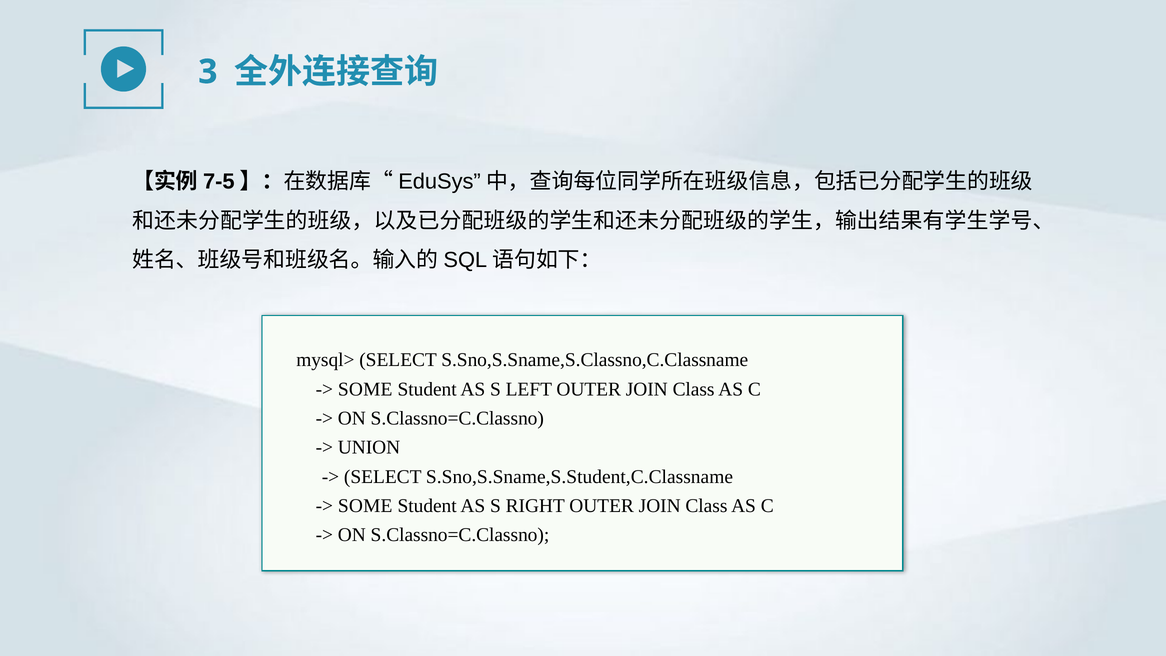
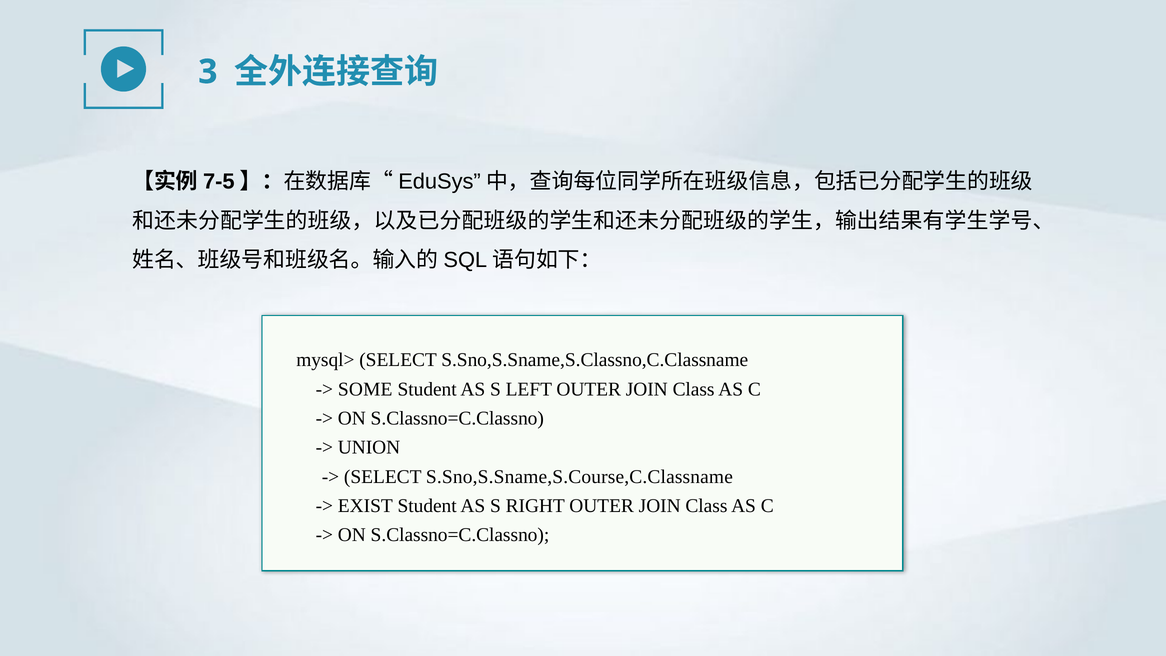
S.Sno,S.Sname,S.Student,C.Classname: S.Sno,S.Sname,S.Student,C.Classname -> S.Sno,S.Sname,S.Course,C.Classname
SOME at (365, 506): SOME -> EXIST
